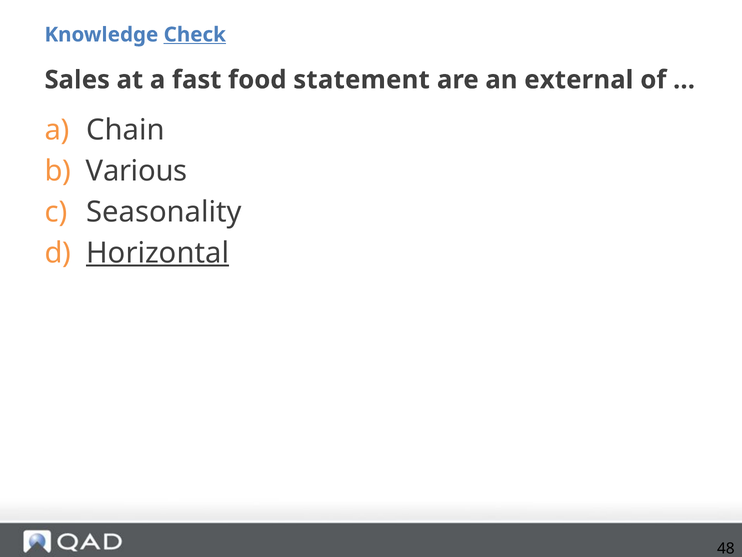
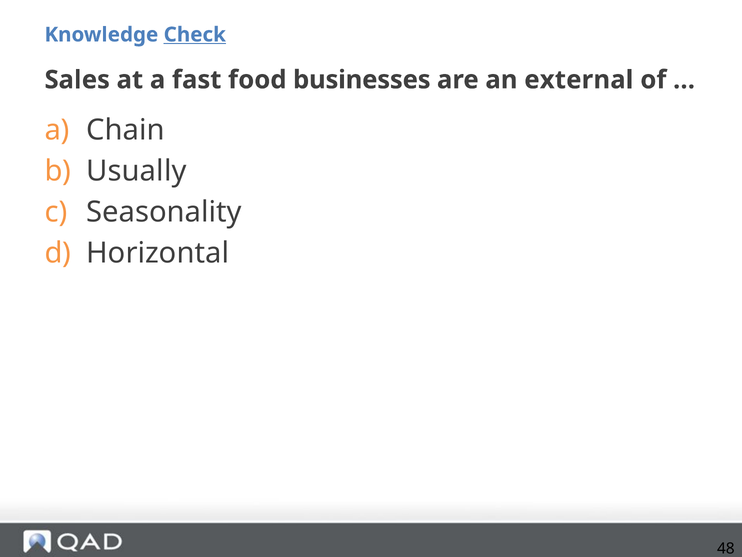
statement: statement -> businesses
Various: Various -> Usually
Horizontal underline: present -> none
